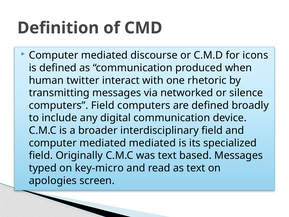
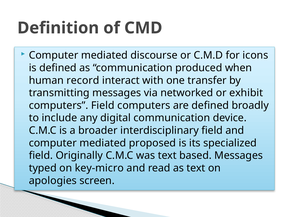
twitter: twitter -> record
rhetoric: rhetoric -> transfer
silence: silence -> exhibit
mediated mediated: mediated -> proposed
